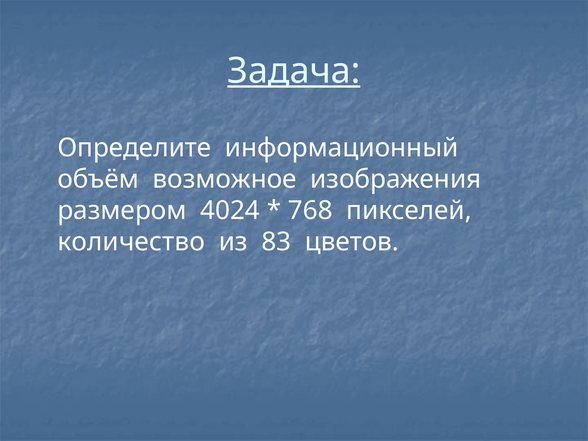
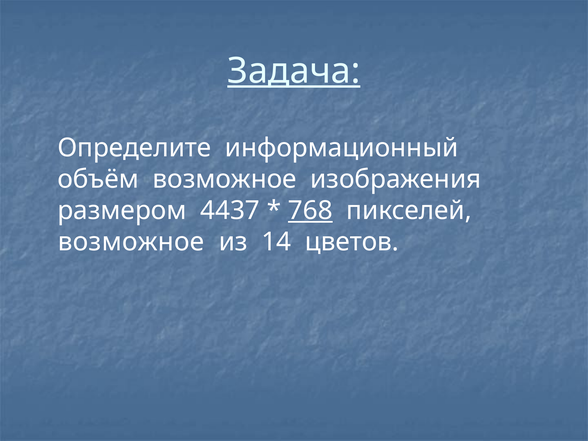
4024: 4024 -> 4437
768 underline: none -> present
количество at (131, 242): количество -> возможное
83: 83 -> 14
